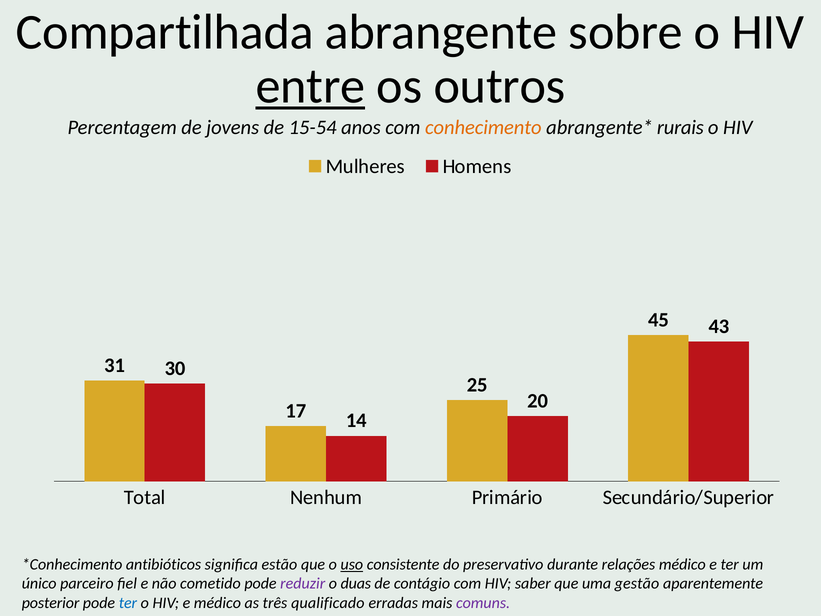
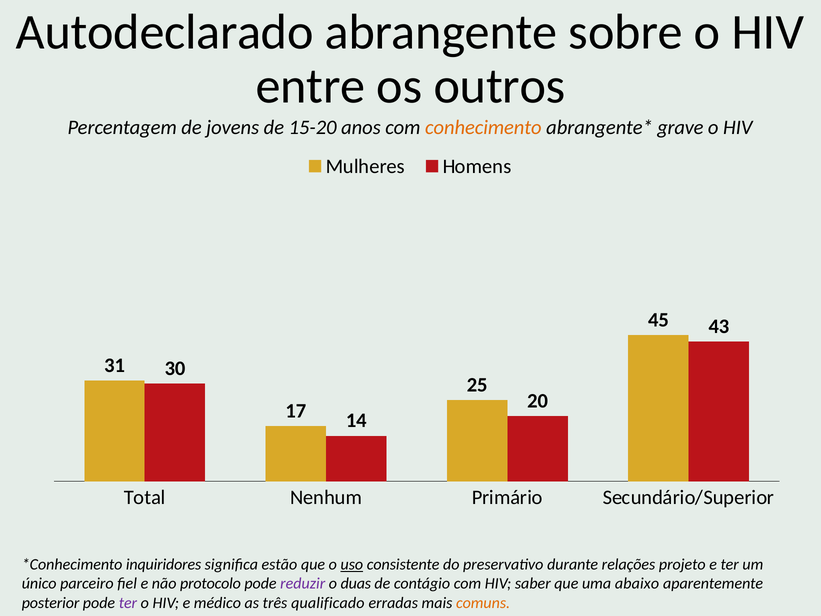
Compartilhada: Compartilhada -> Autodeclarado
entre underline: present -> none
15-54: 15-54 -> 15-20
rurais: rurais -> grave
antibióticos: antibióticos -> inquiridores
relações médico: médico -> projeto
cometido: cometido -> protocolo
gestão: gestão -> abaixo
ter at (128, 603) colour: blue -> purple
comuns colour: purple -> orange
